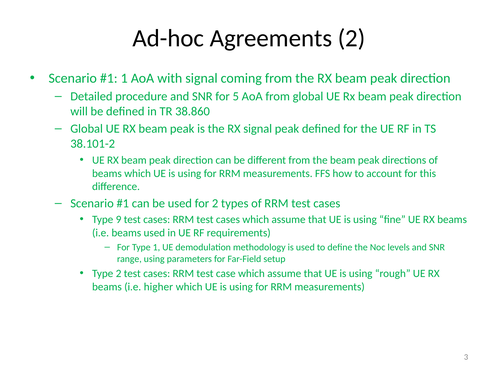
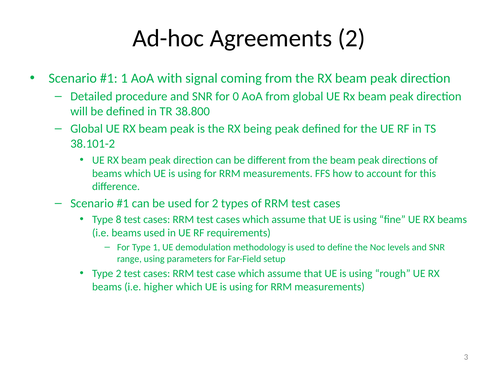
5: 5 -> 0
38.860: 38.860 -> 38.800
RX signal: signal -> being
9: 9 -> 8
